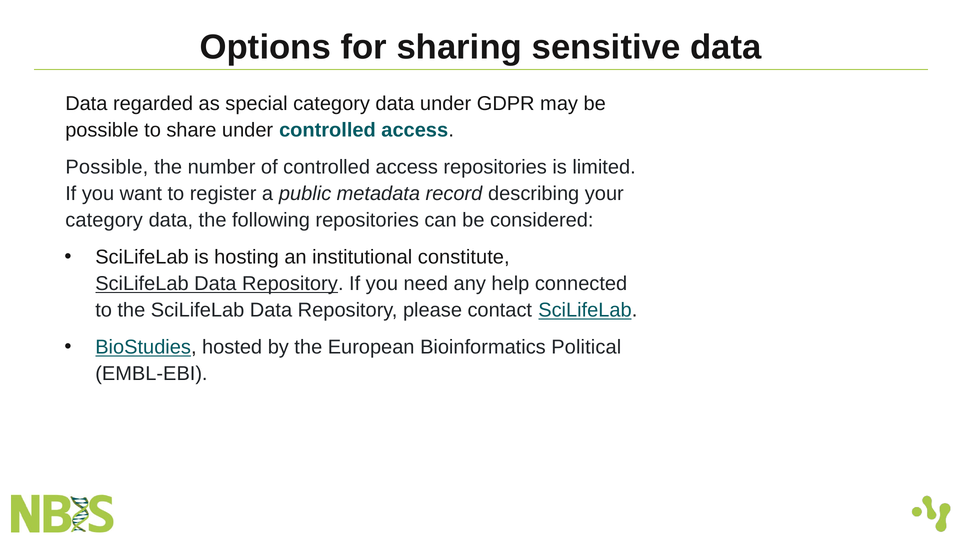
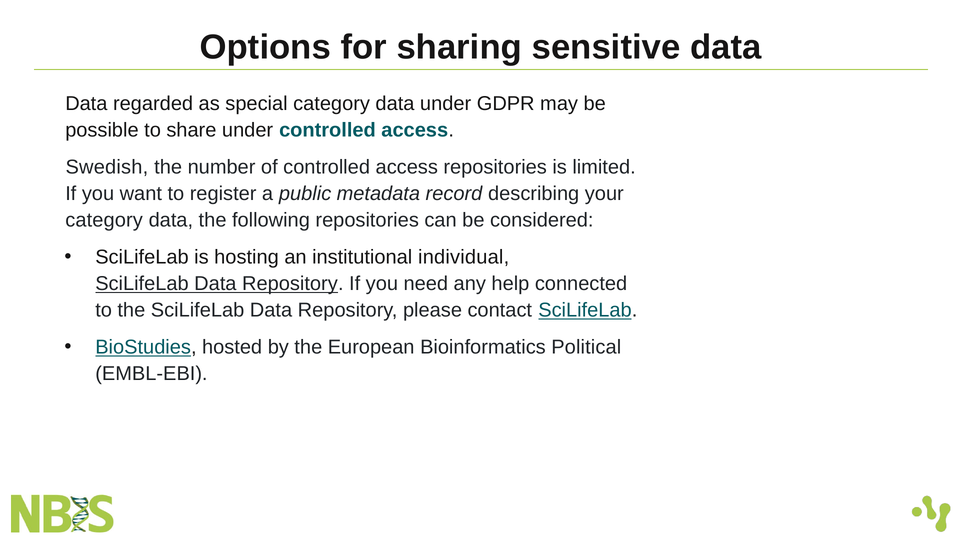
Possible at (107, 167): Possible -> Swedish
constitute: constitute -> individual
